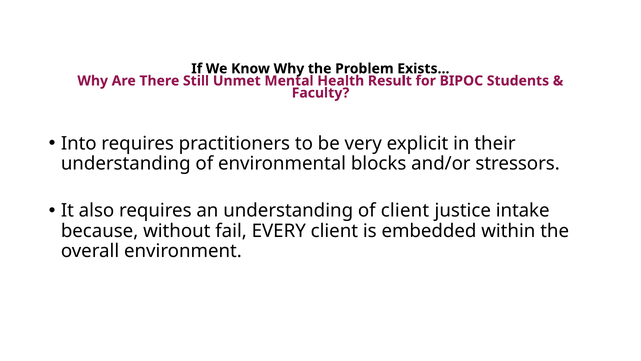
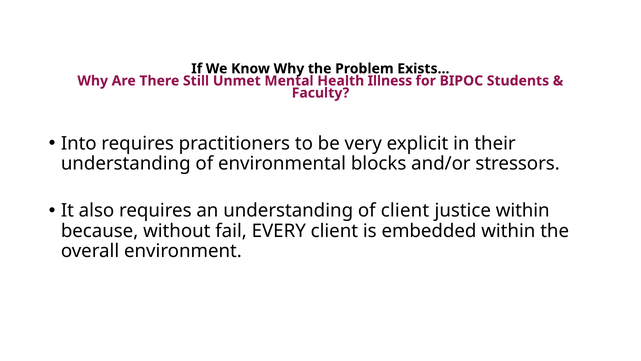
Result: Result -> Illness
justice intake: intake -> within
